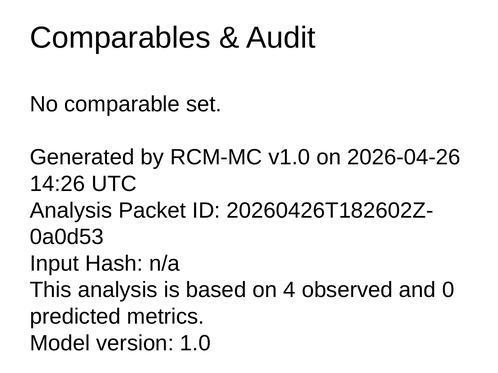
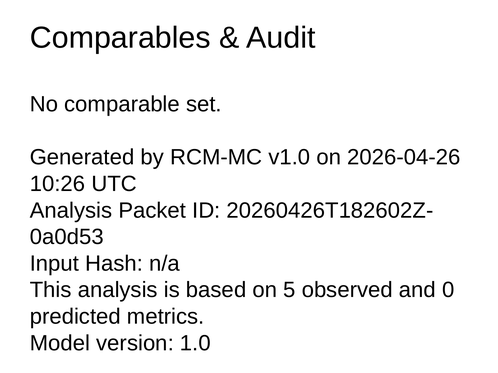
14:26: 14:26 -> 10:26
4: 4 -> 5
